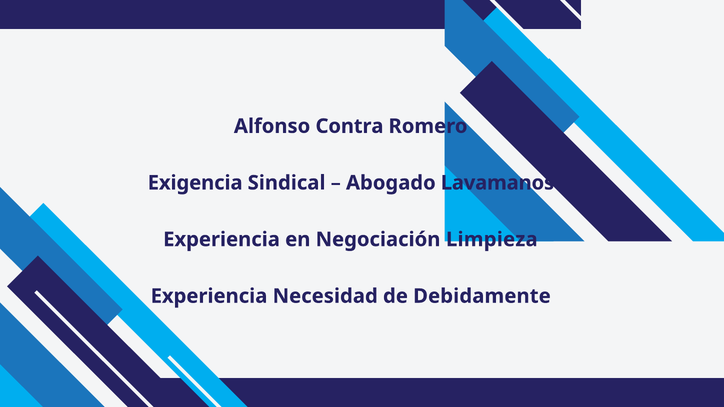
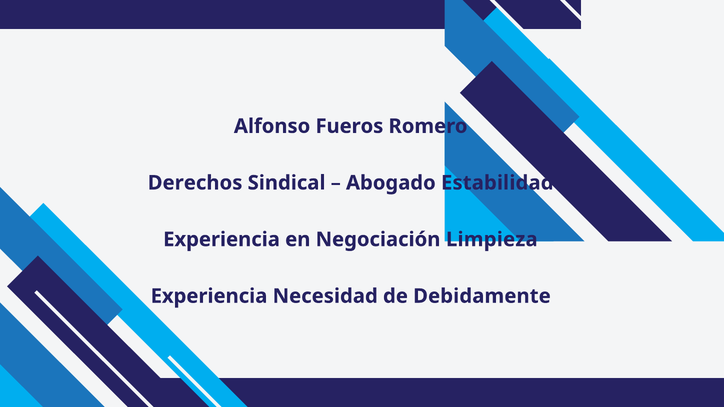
Contra: Contra -> Fueros
Exigencia: Exigencia -> Derechos
Lavamanos: Lavamanos -> Estabilidad
